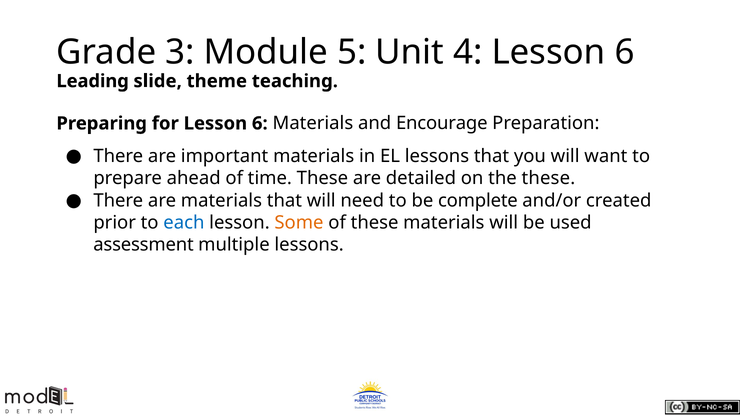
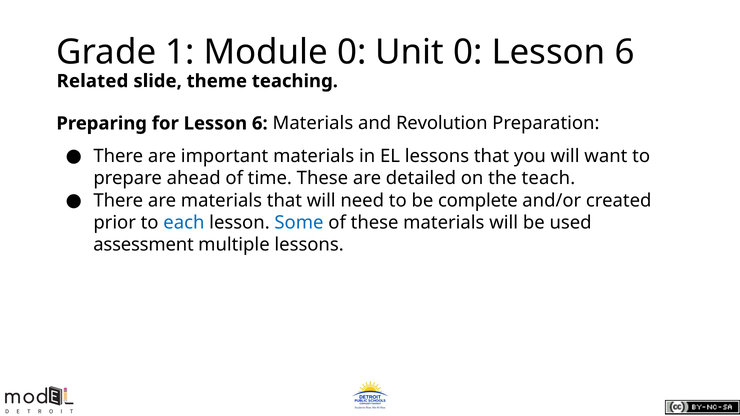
3: 3 -> 1
Module 5: 5 -> 0
Unit 4: 4 -> 0
Leading: Leading -> Related
Encourage: Encourage -> Revolution
the these: these -> teach
Some colour: orange -> blue
